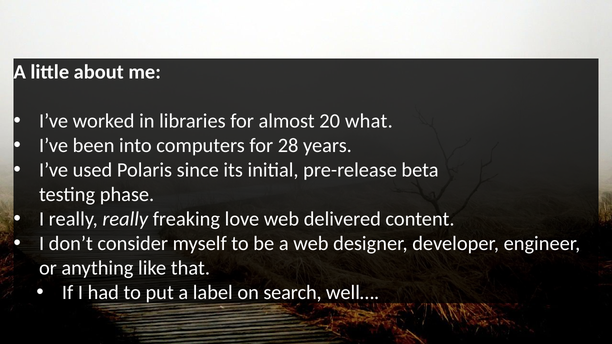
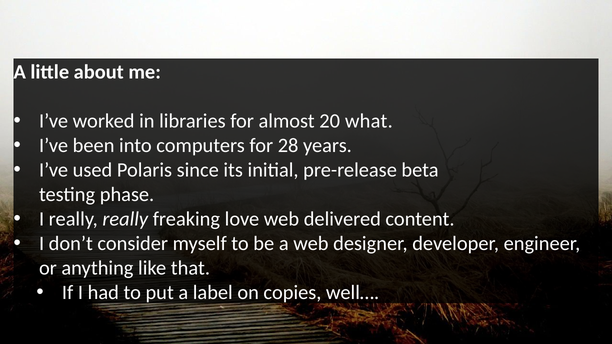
search: search -> copies
